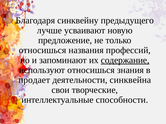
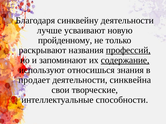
синквейну предыдущего: предыдущего -> деятельности
предложение: предложение -> пройденному
относишься at (43, 50): относишься -> раскрывают
профессий underline: none -> present
